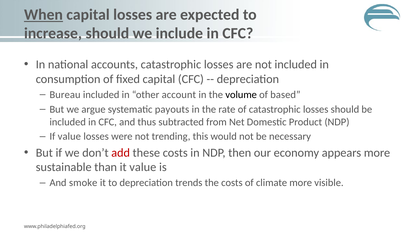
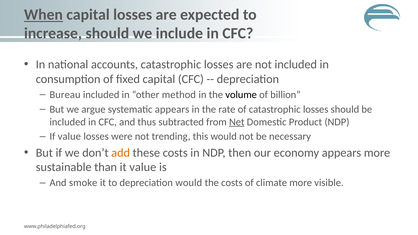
account: account -> method
based: based -> billion
systematic payouts: payouts -> appears
Net underline: none -> present
add colour: red -> orange
depreciation trends: trends -> would
